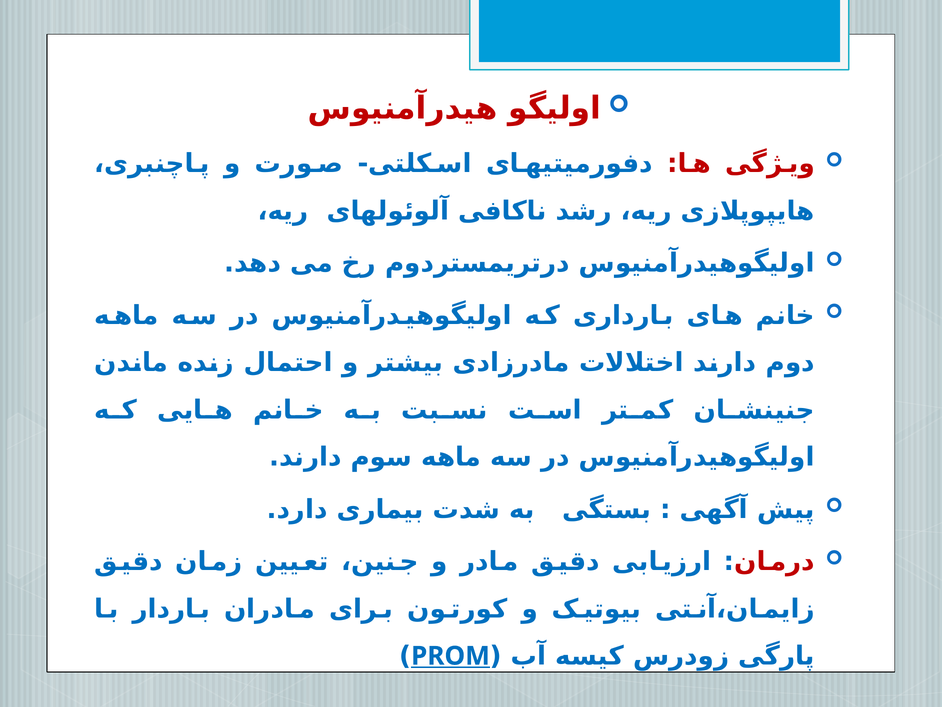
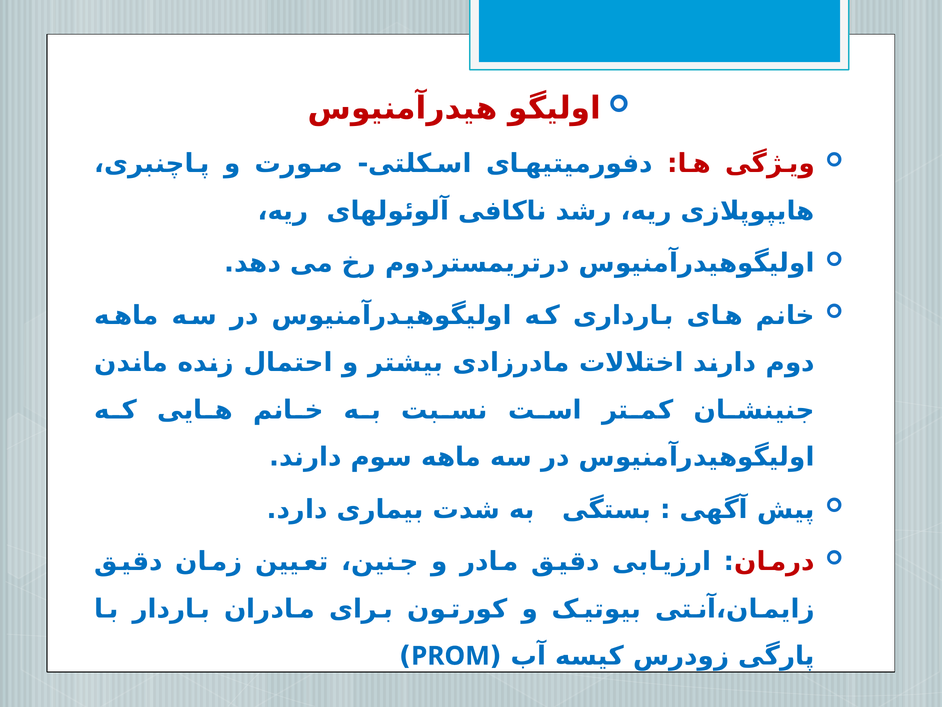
PROM underline: present -> none
